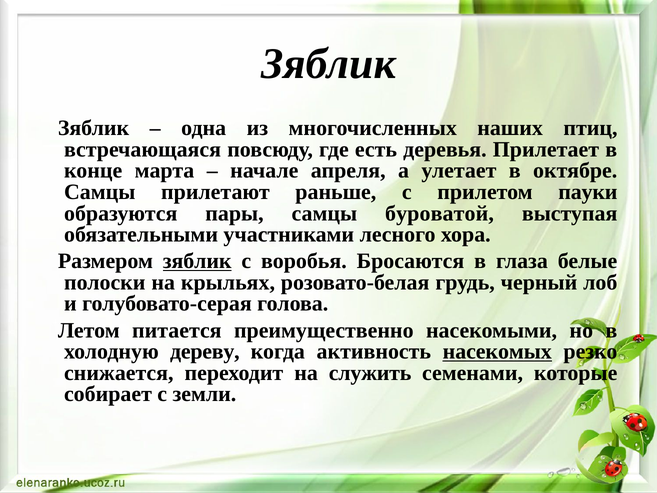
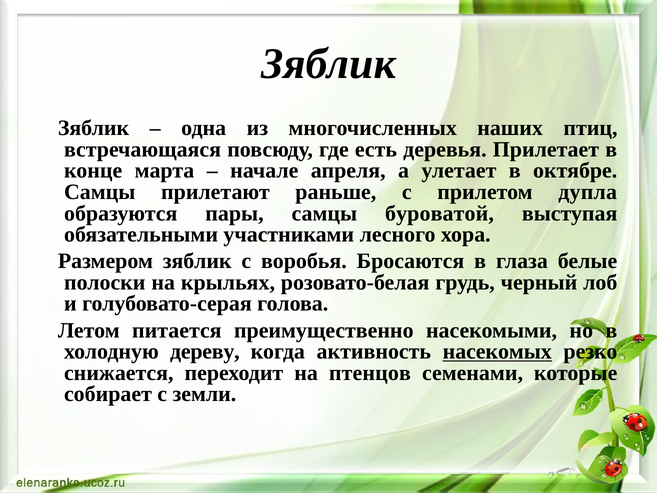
пауки: пауки -> дупла
зяблик at (197, 261) underline: present -> none
служить: служить -> птенцов
